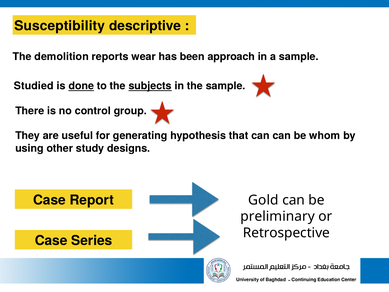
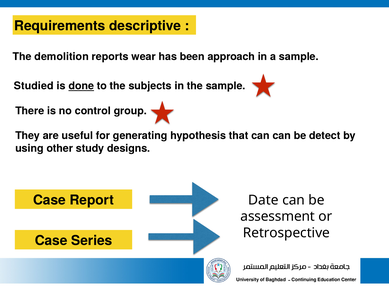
Susceptibility: Susceptibility -> Requirements
subjects underline: present -> none
whom: whom -> detect
Gold: Gold -> Date
preliminary: preliminary -> assessment
